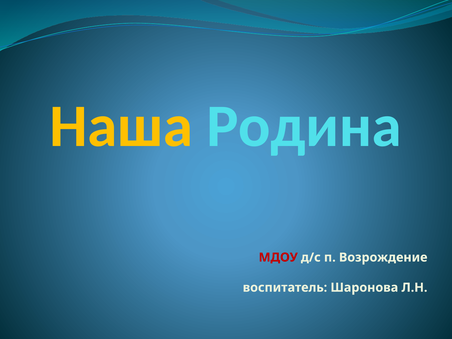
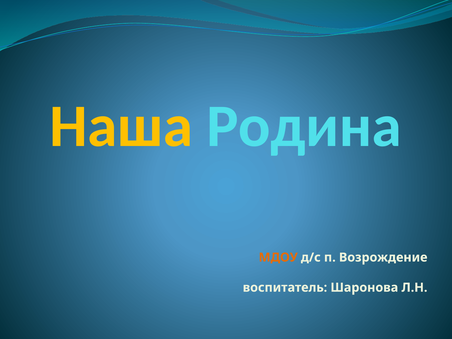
МДОУ colour: red -> orange
